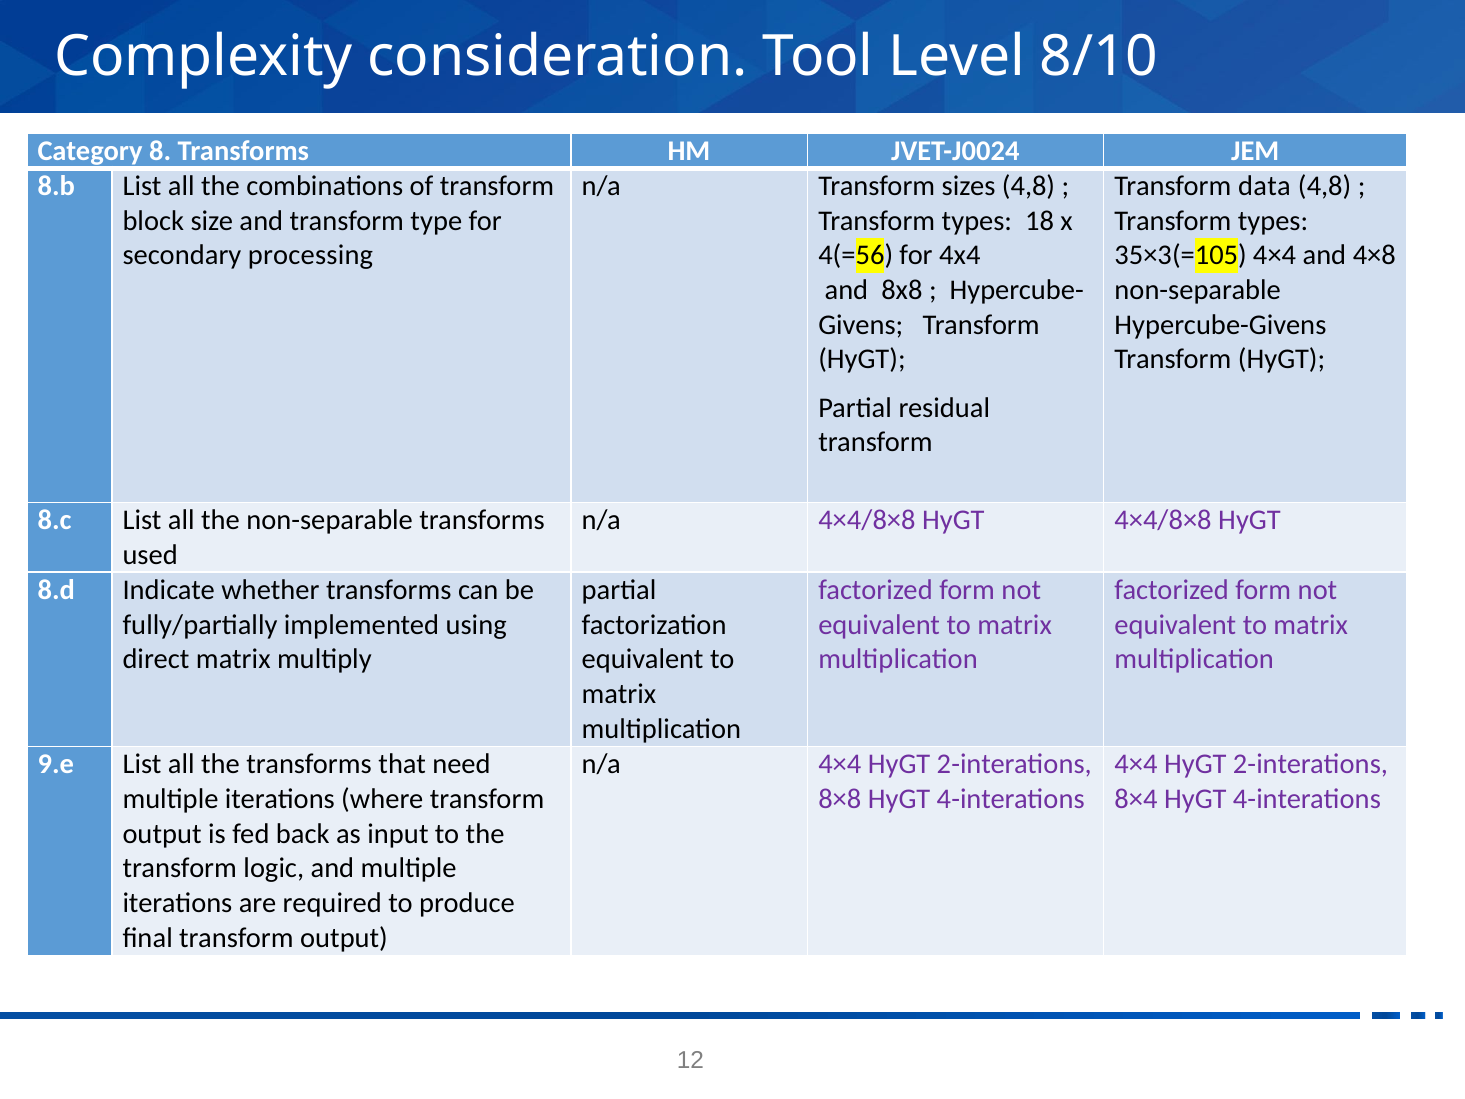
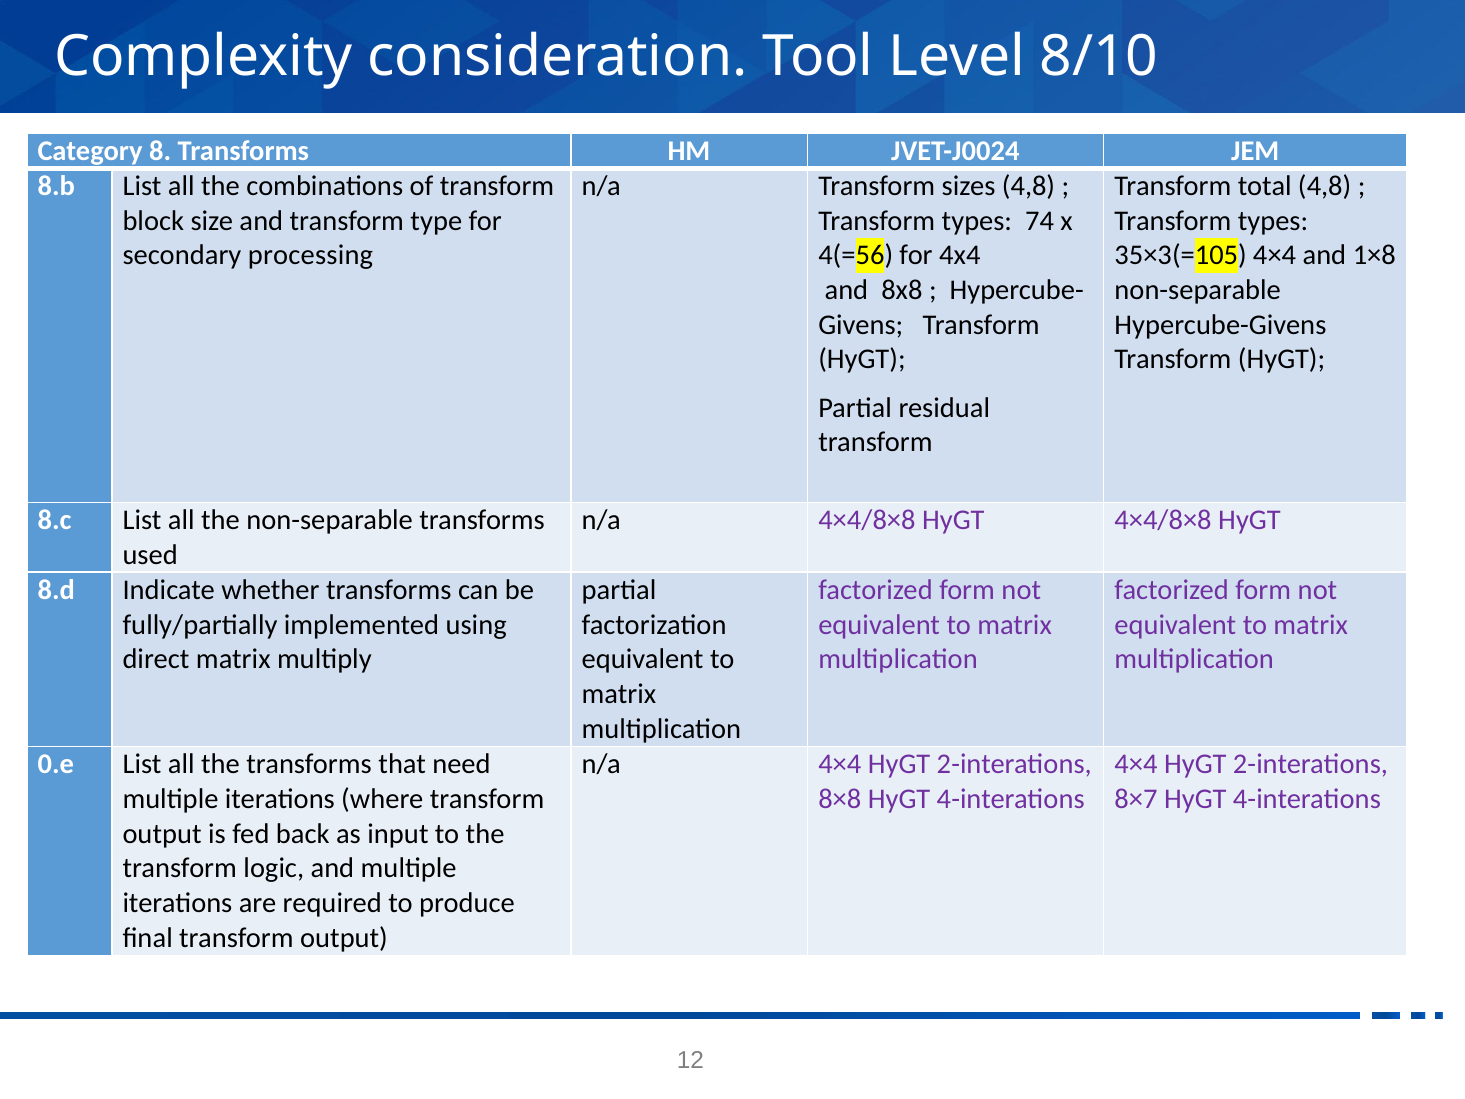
data: data -> total
18: 18 -> 74
4×8: 4×8 -> 1×8
9.e: 9.e -> 0.e
8×4: 8×4 -> 8×7
